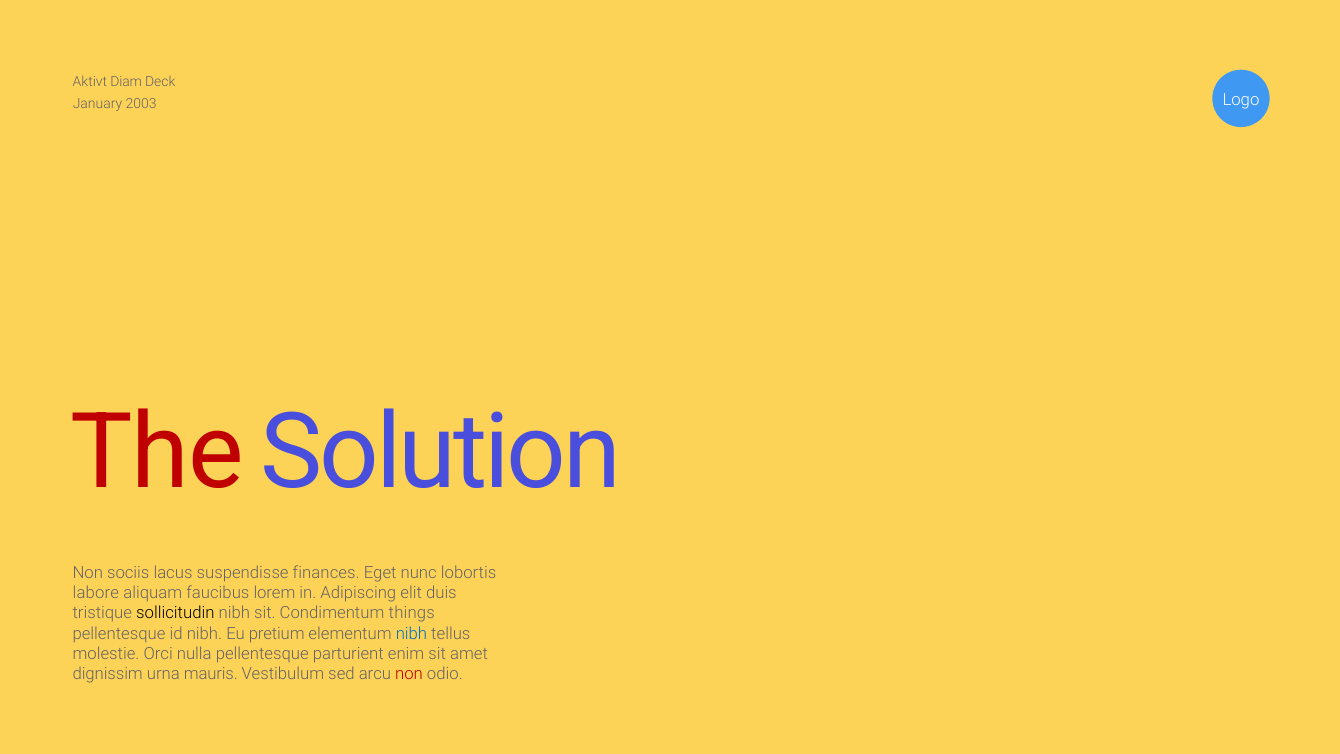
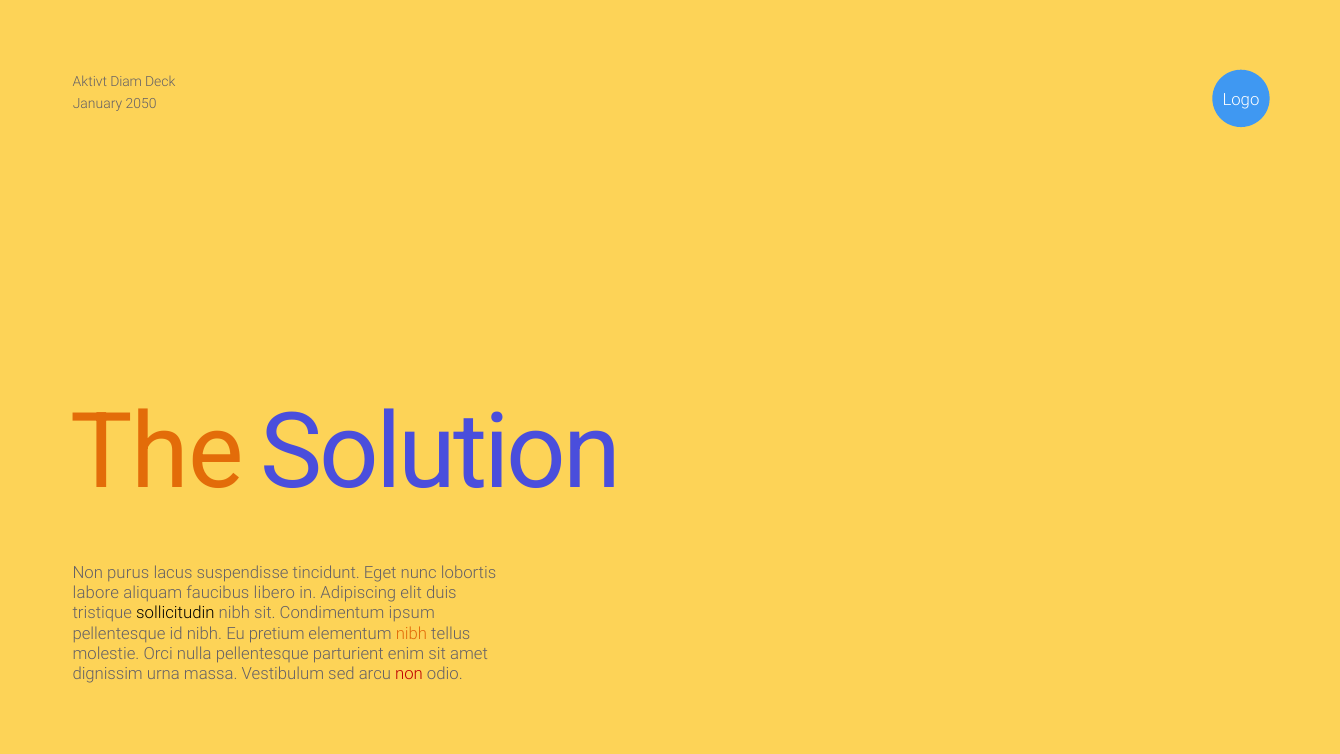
2003: 2003 -> 2050
The colour: red -> orange
sociis: sociis -> purus
finances: finances -> tincidunt
lorem: lorem -> libero
things: things -> ipsum
nibh at (411, 633) colour: blue -> orange
mauris: mauris -> massa
